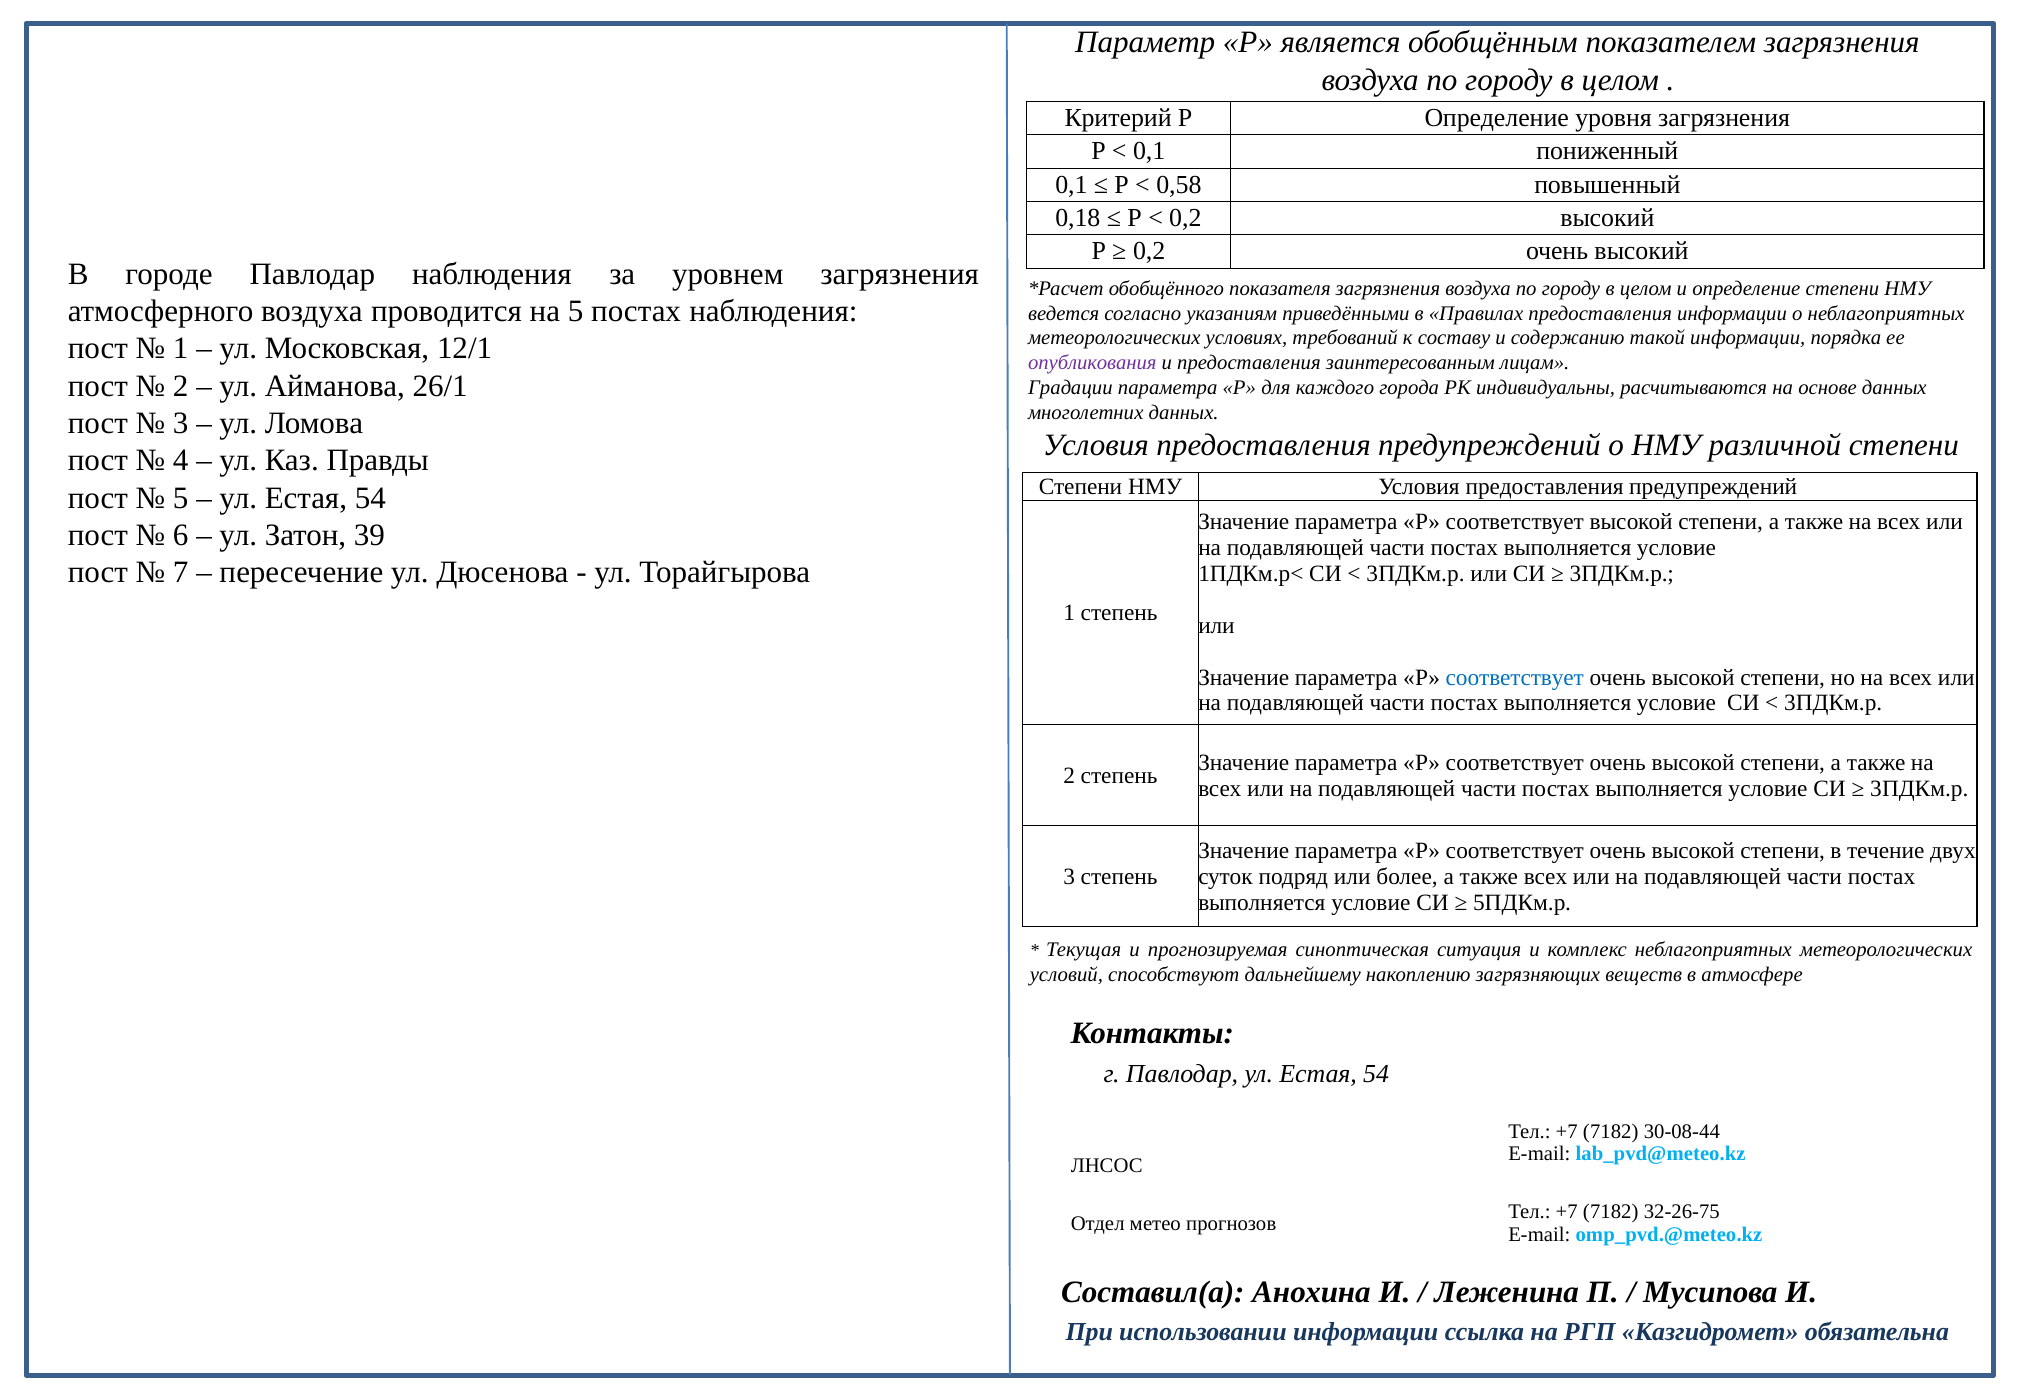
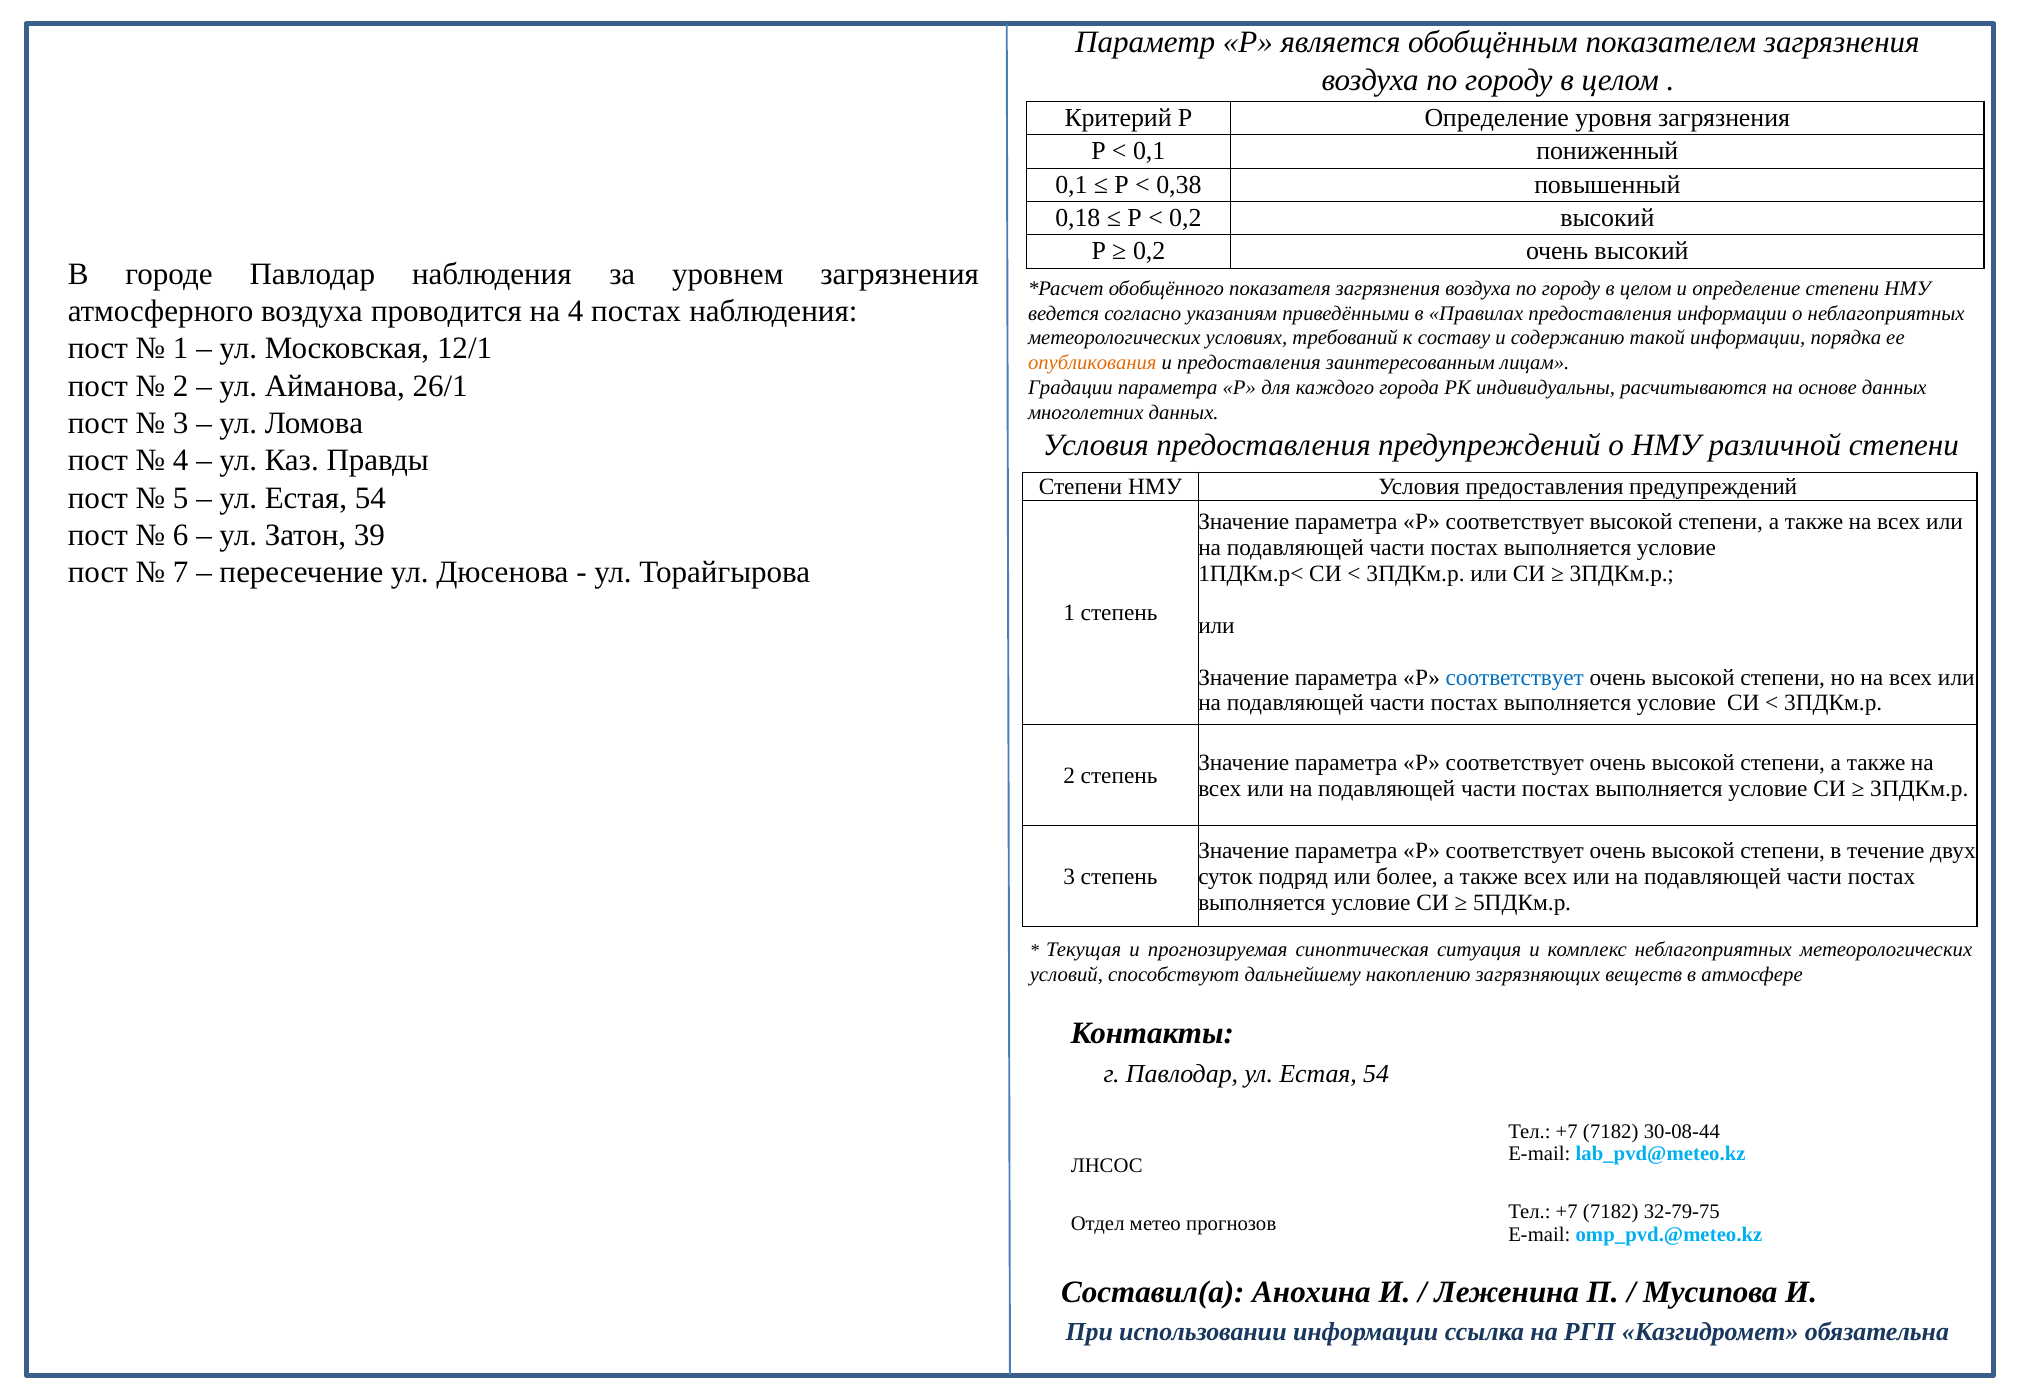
0,58: 0,58 -> 0,38
на 5: 5 -> 4
опубликования colour: purple -> orange
32-26-75: 32-26-75 -> 32-79-75
